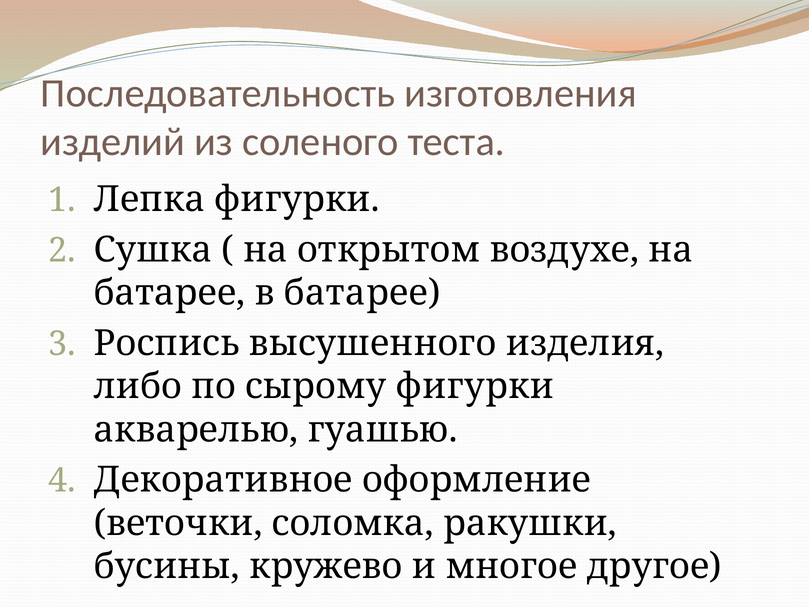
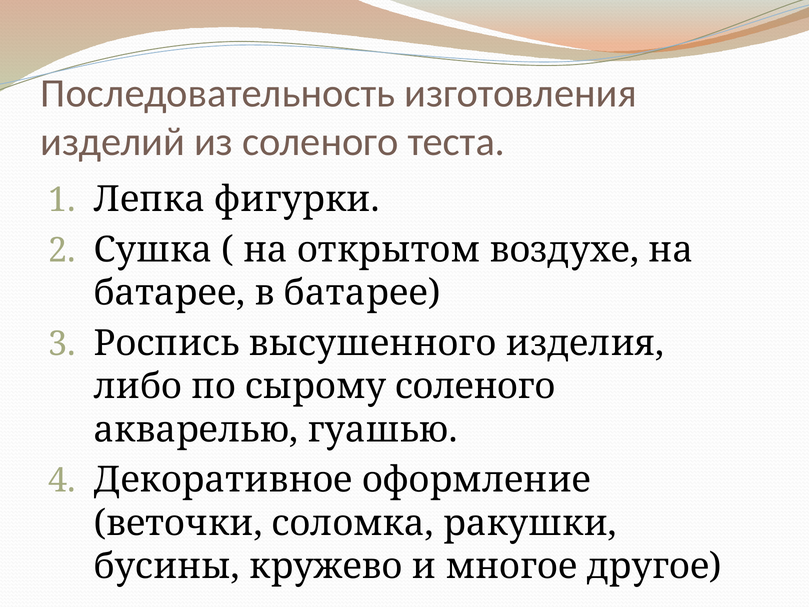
сырому фигурки: фигурки -> соленого
